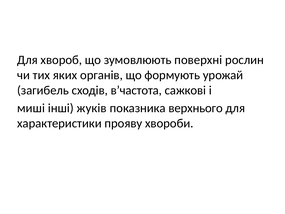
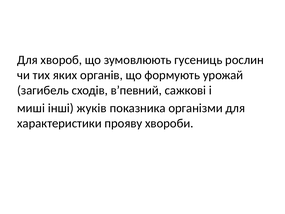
поверхні: поверхні -> гусениць
в’частота: в’частота -> в’певний
верхнього: верхнього -> організми
